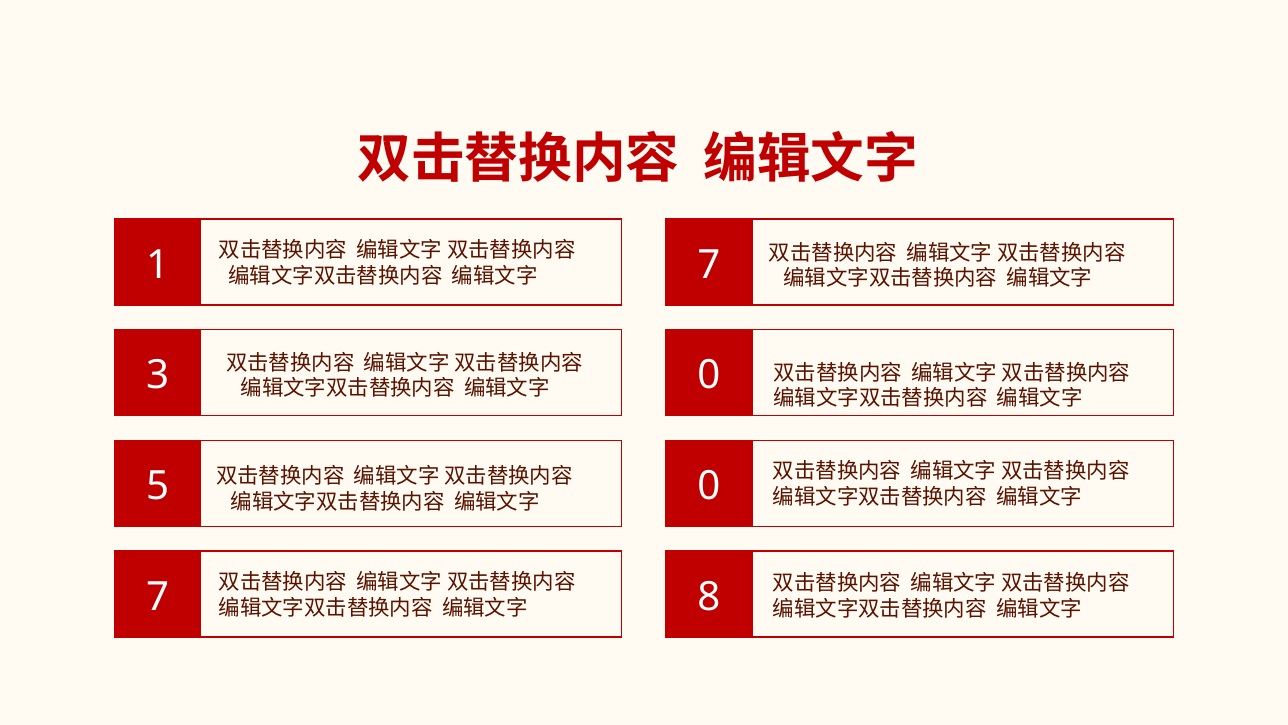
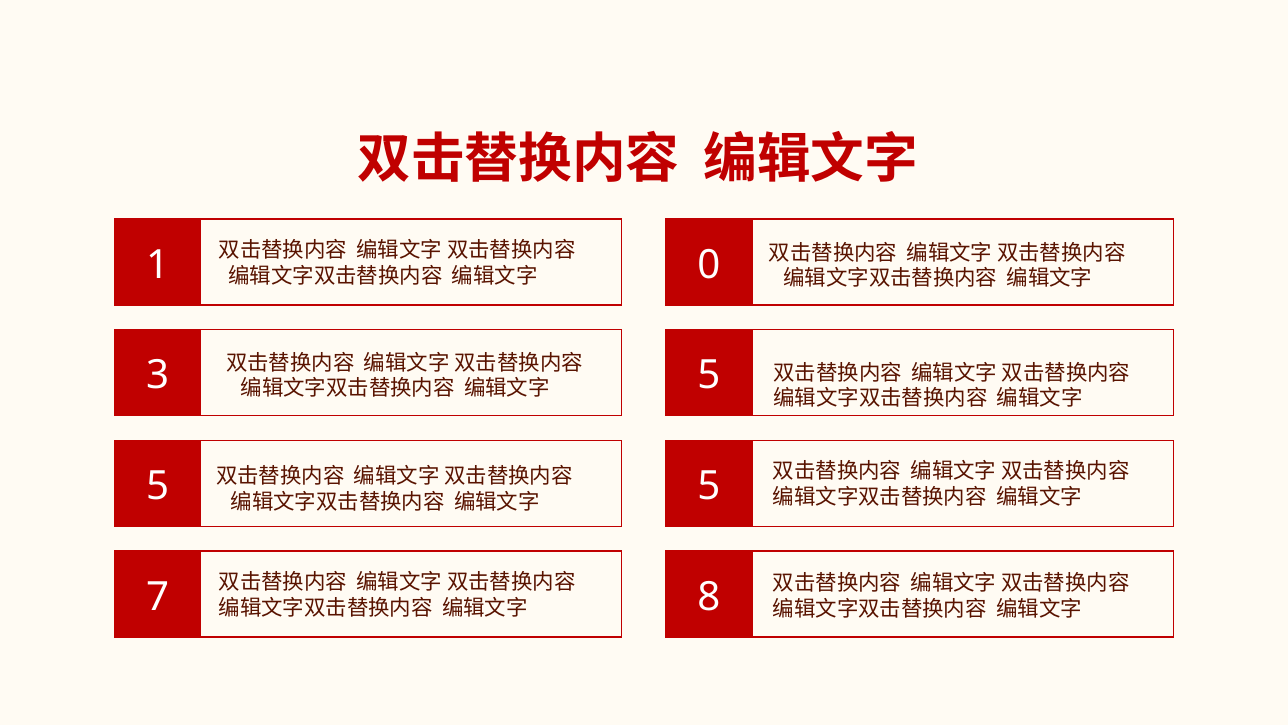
7 at (709, 265): 7 -> 0
3 0: 0 -> 5
0 at (709, 486): 0 -> 5
